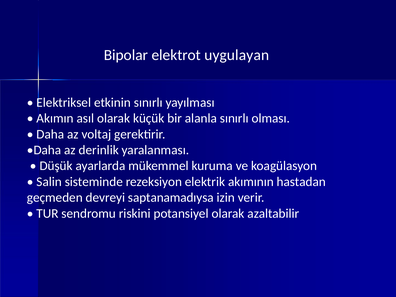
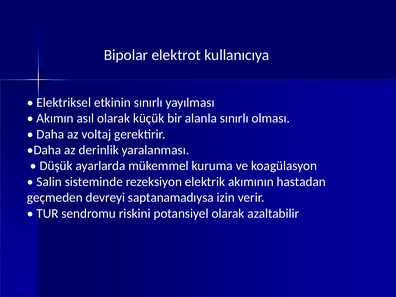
uygulayan: uygulayan -> kullanıcıya
